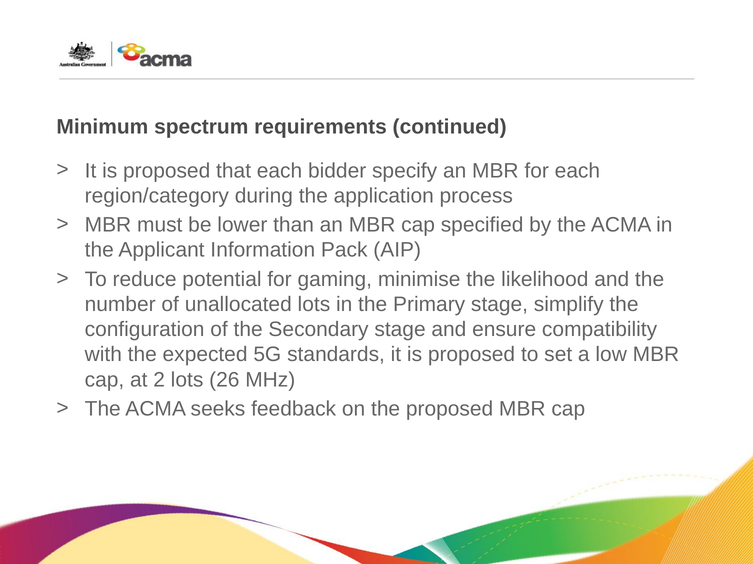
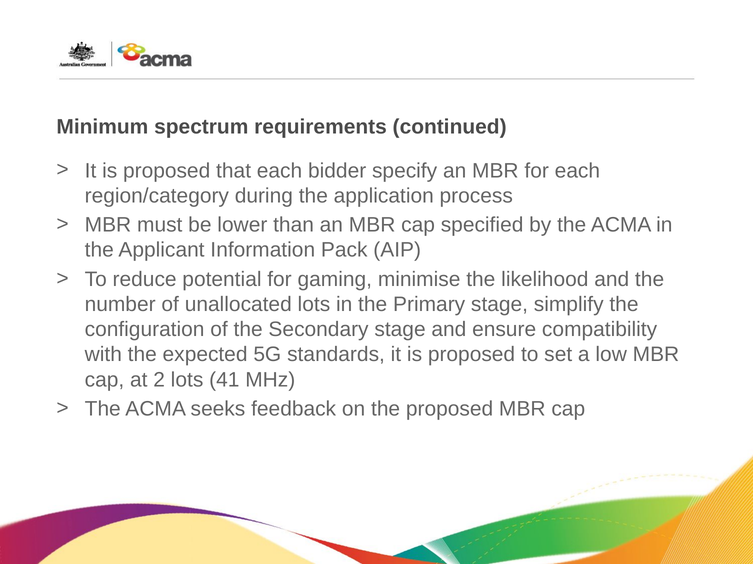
26: 26 -> 41
